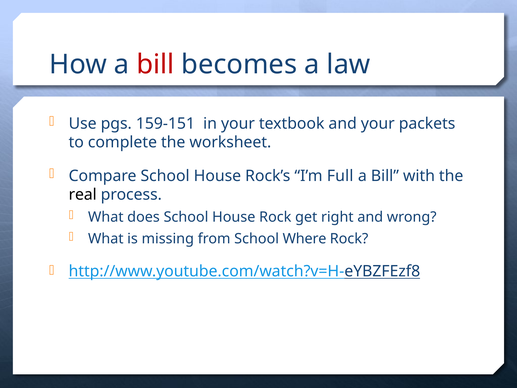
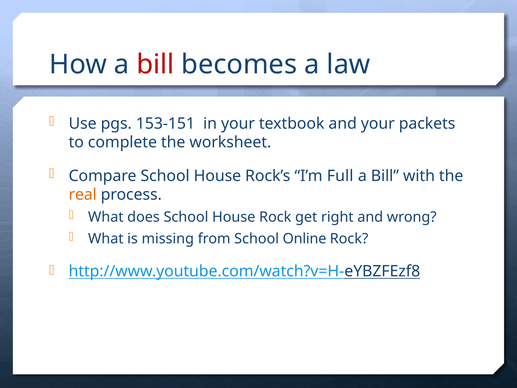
159-151: 159-151 -> 153-151
real colour: black -> orange
Where: Where -> Online
